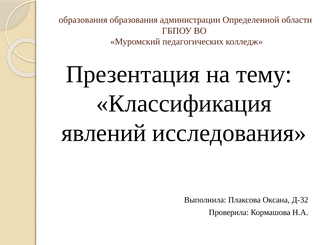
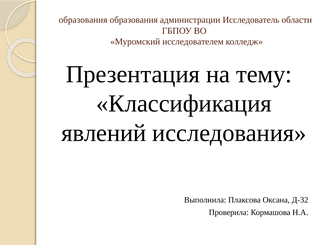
Определенной: Определенной -> Исследователь
педагогических: педагогических -> исследователем
